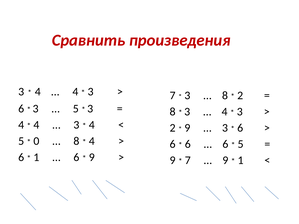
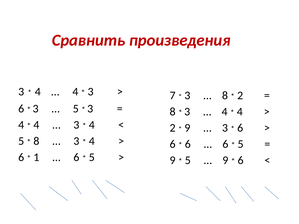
3 at (240, 112): 3 -> 4
0 at (36, 141): 0 -> 8
8 at (77, 141): 8 -> 3
9 at (92, 157): 9 -> 5
7 at (188, 161): 7 -> 5
1 at (241, 161): 1 -> 6
